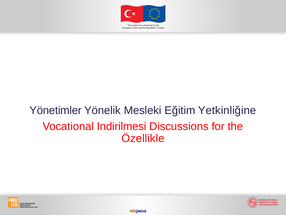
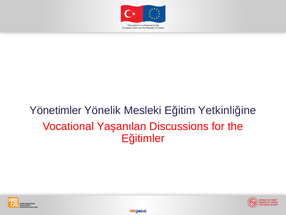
Indirilmesi: Indirilmesi -> Yaşanılan
Özellikle: Özellikle -> Eğitimler
